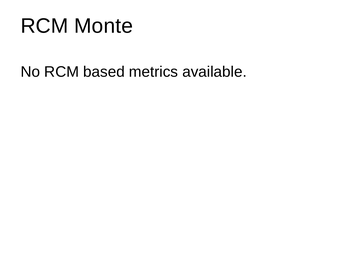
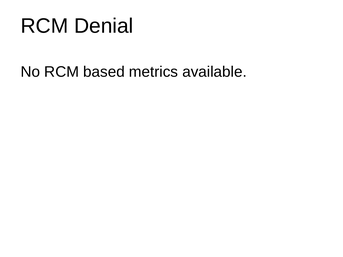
Monte: Monte -> Denial
